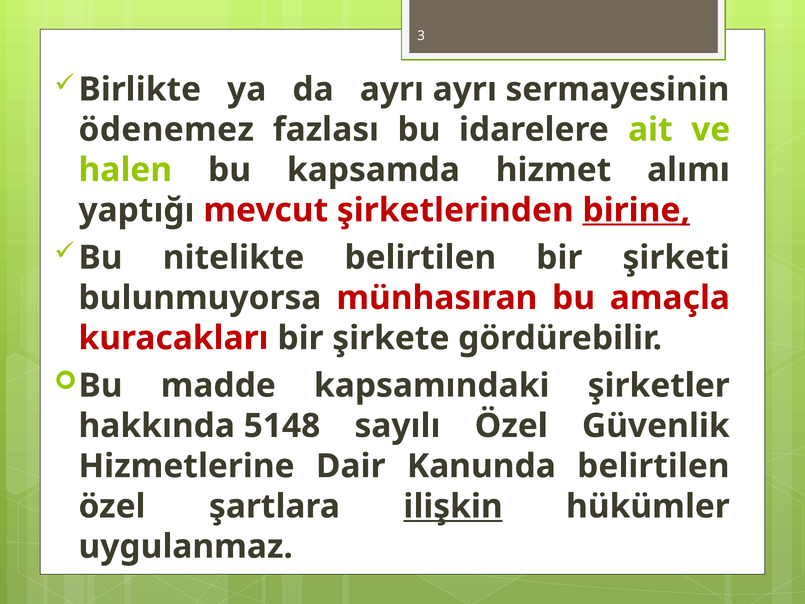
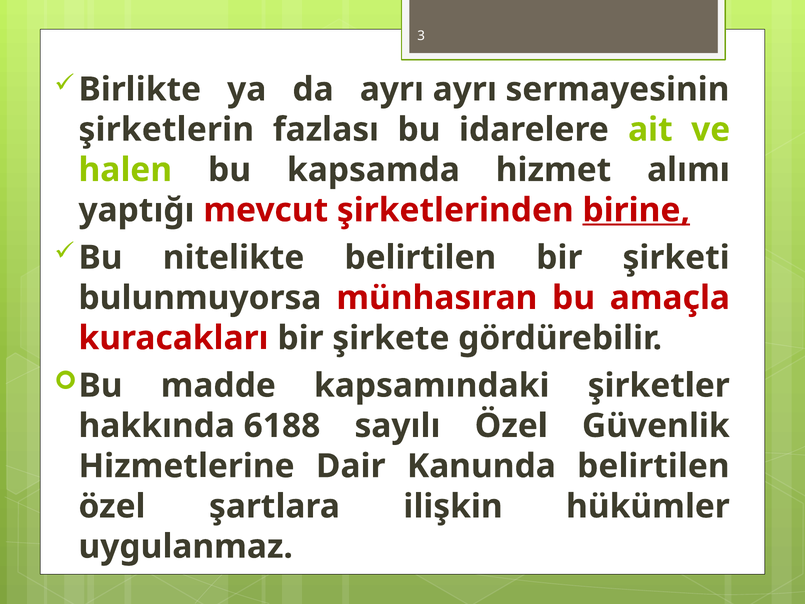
ödenemez: ödenemez -> şirketlerin
5148: 5148 -> 6188
ilişkin underline: present -> none
